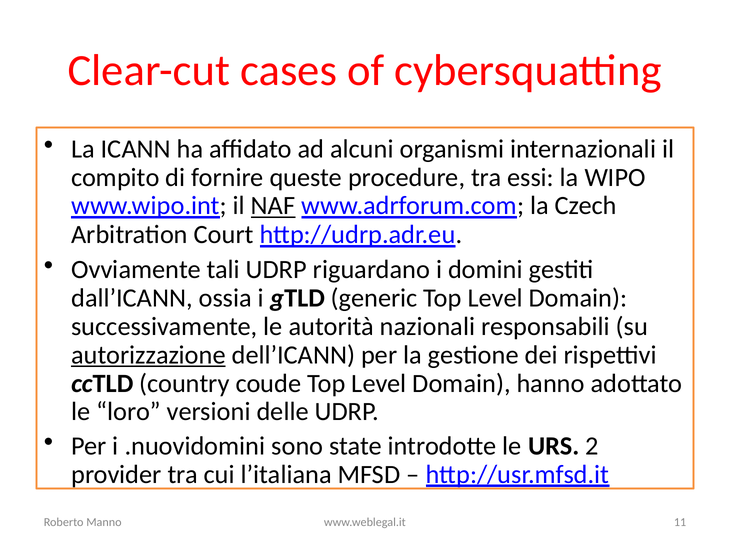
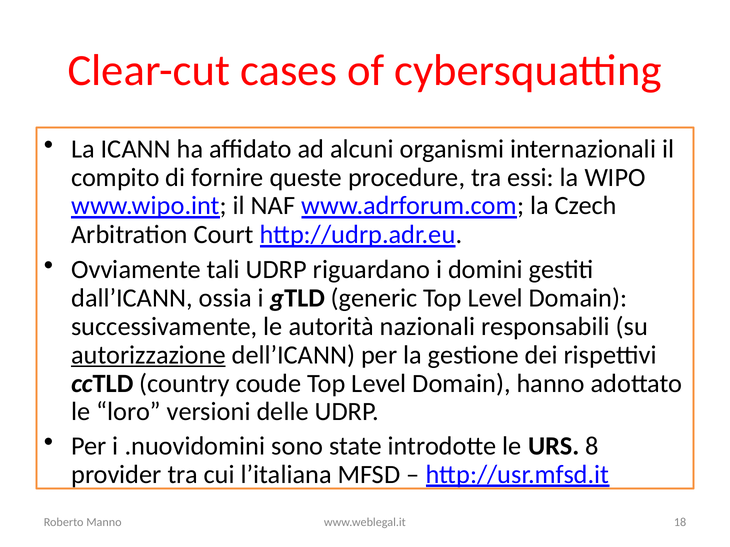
NAF underline: present -> none
2: 2 -> 8
11: 11 -> 18
